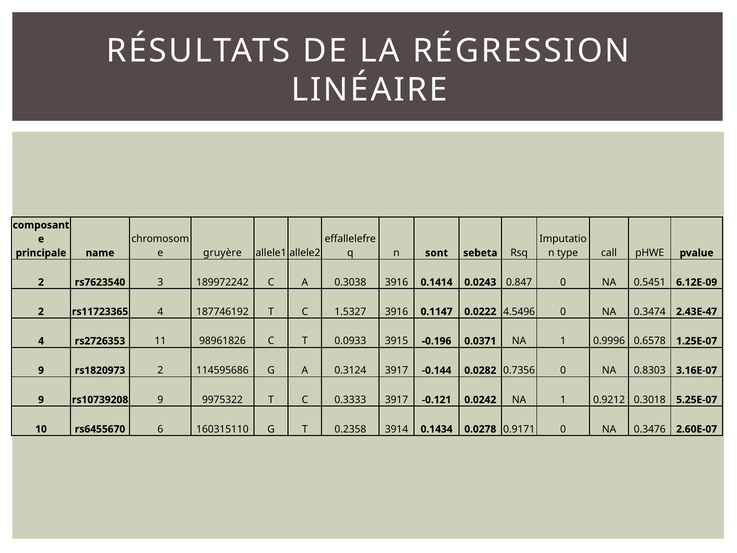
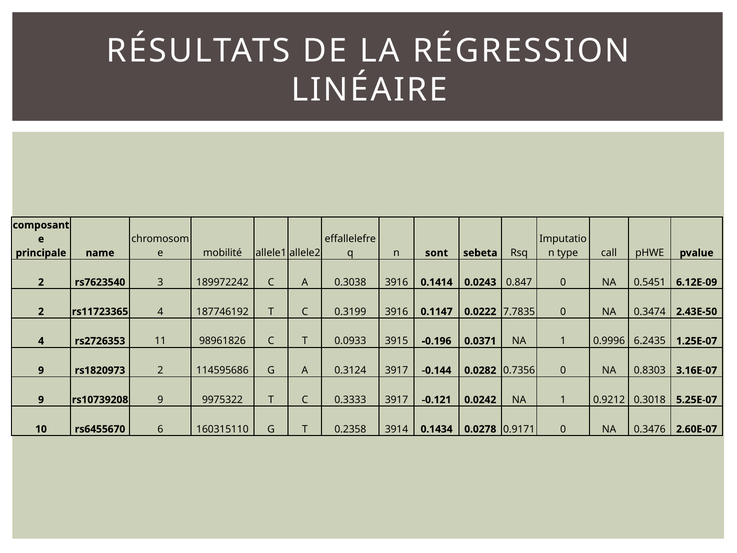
gruyère: gruyère -> mobilité
1.5327: 1.5327 -> 0.3199
4.5496: 4.5496 -> 7.7835
2.43E-47: 2.43E-47 -> 2.43E-50
0.6578: 0.6578 -> 6.2435
